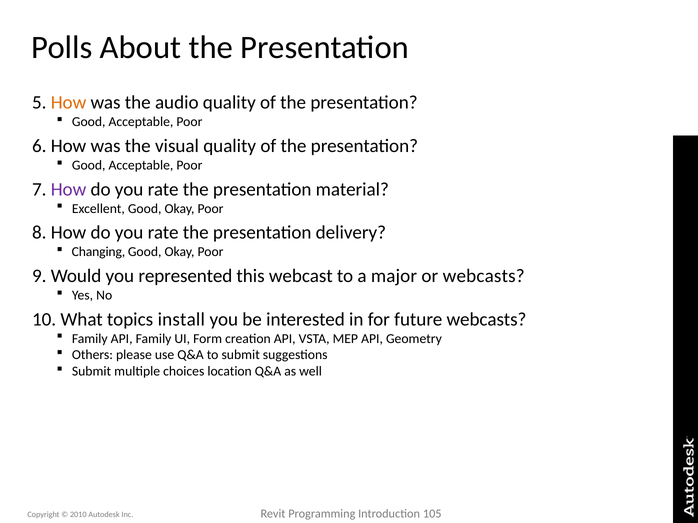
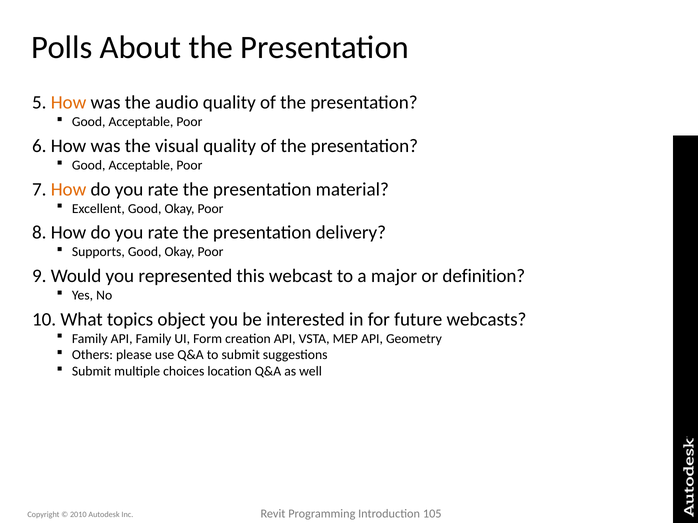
How at (69, 190) colour: purple -> orange
Changing: Changing -> Supports
or webcasts: webcasts -> definition
install: install -> object
